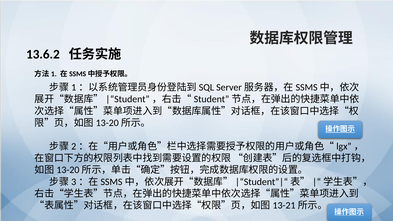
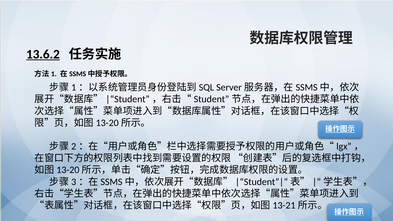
13.6.2 underline: none -> present
